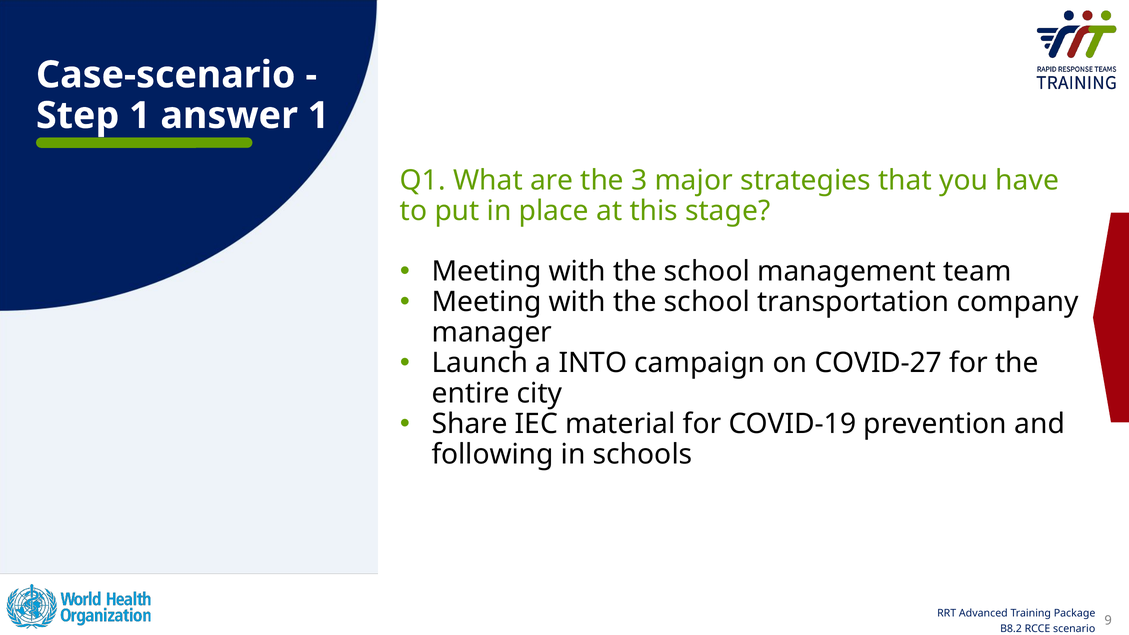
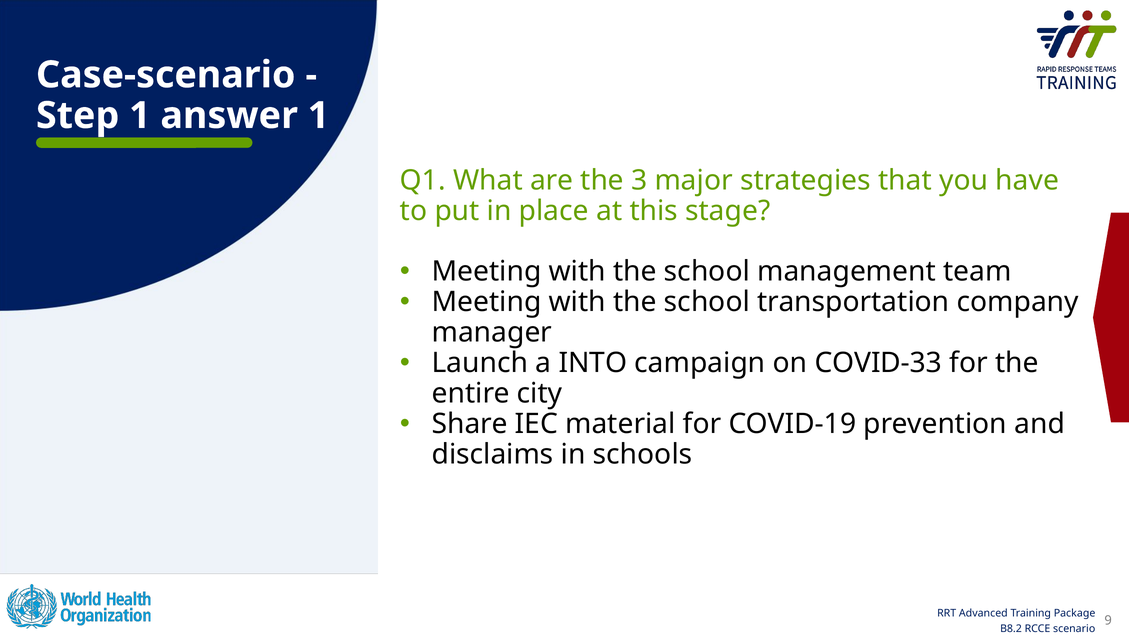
COVID-27: COVID-27 -> COVID-33
following: following -> disclaims
